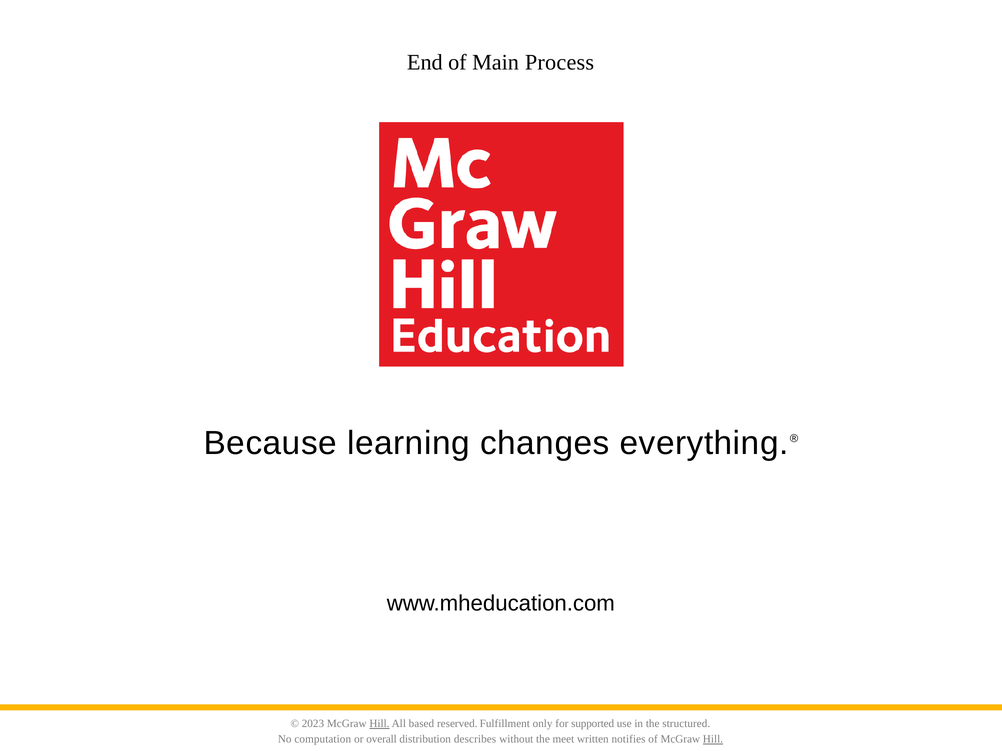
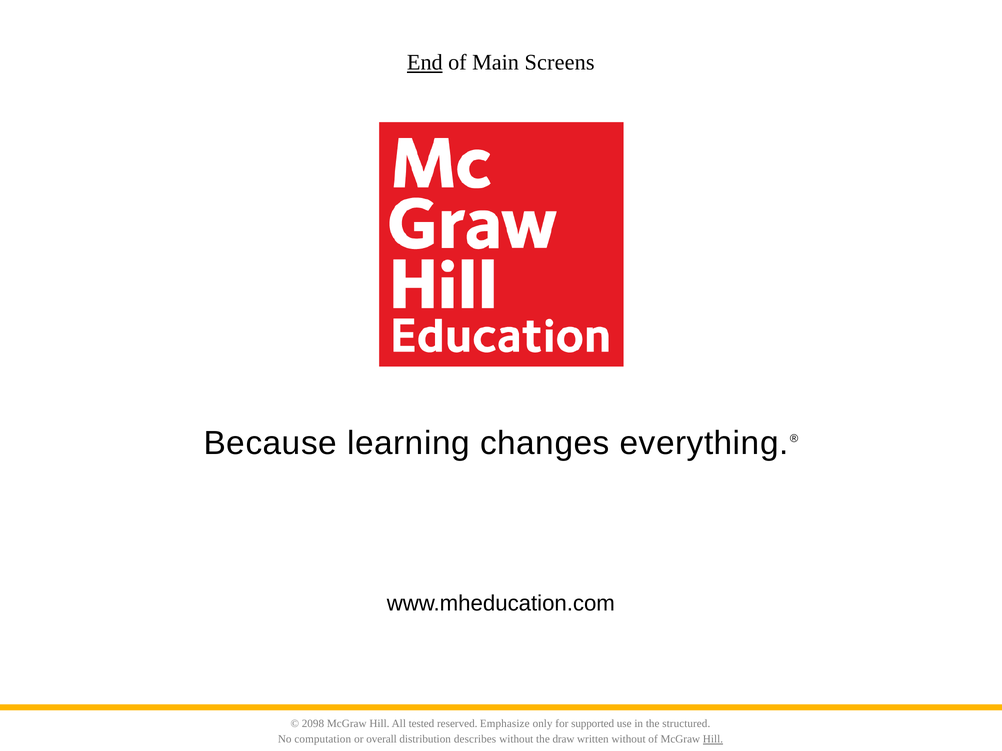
End underline: none -> present
Process: Process -> Screens
2023: 2023 -> 2098
Hill at (379, 724) underline: present -> none
based: based -> tested
Fulfillment: Fulfillment -> Emphasize
meet: meet -> draw
written notifies: notifies -> without
